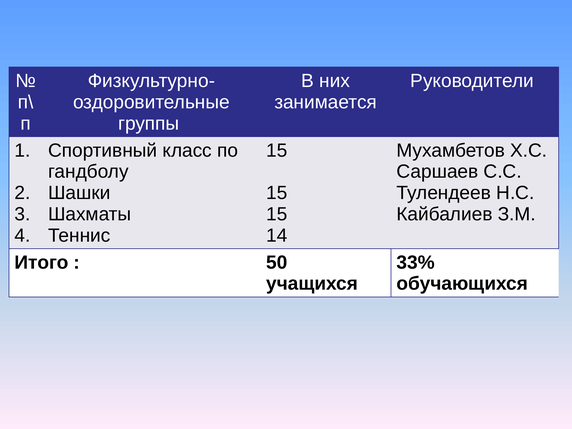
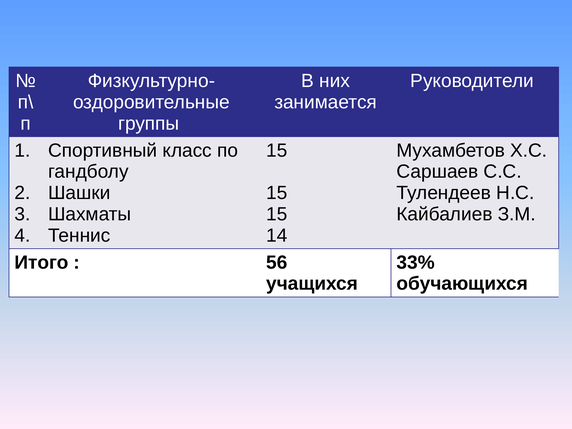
50: 50 -> 56
